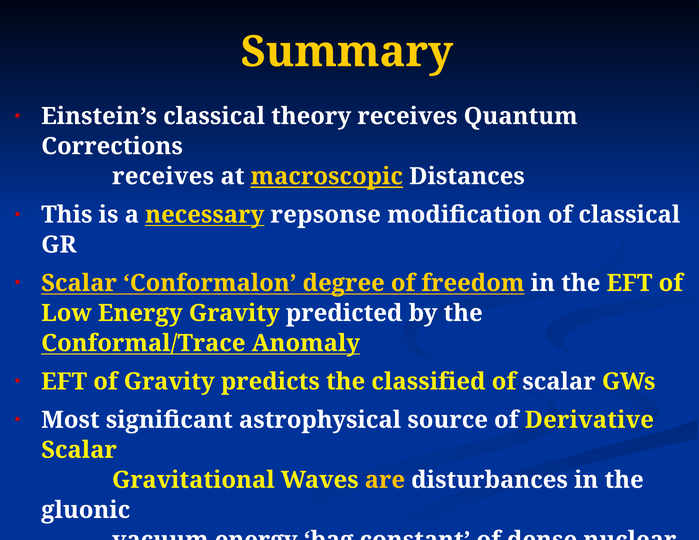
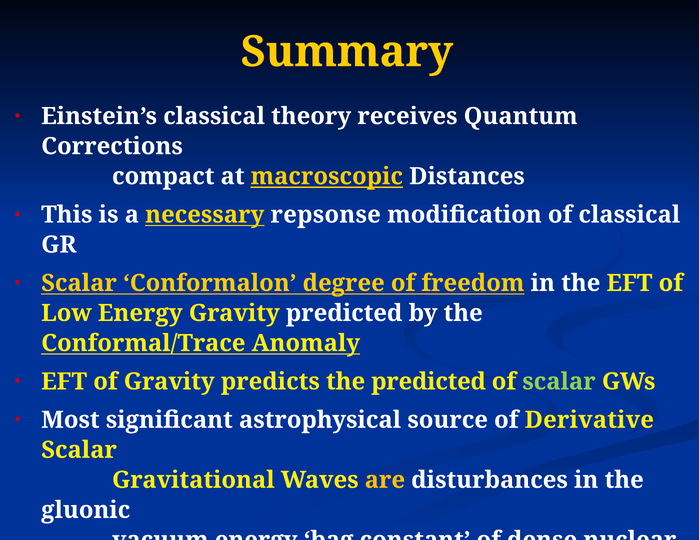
receives at (163, 176): receives -> compact
the classified: classified -> predicted
scalar at (559, 382) colour: white -> light green
